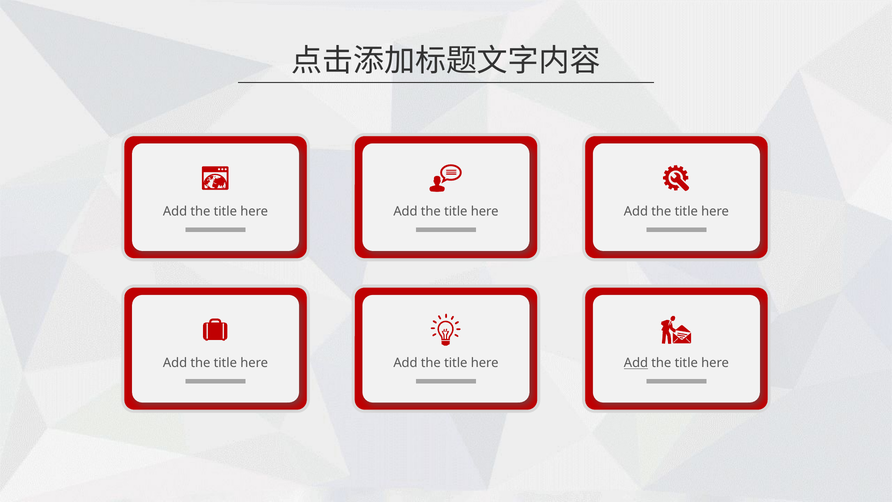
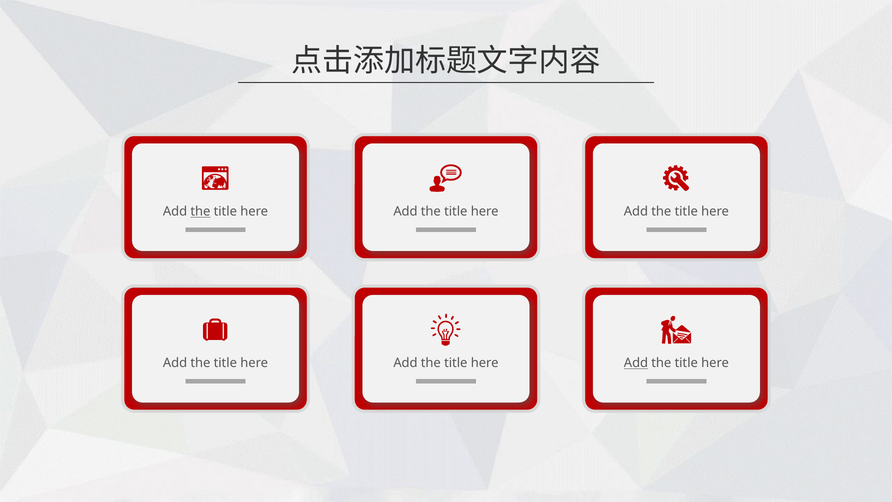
the at (200, 211) underline: none -> present
